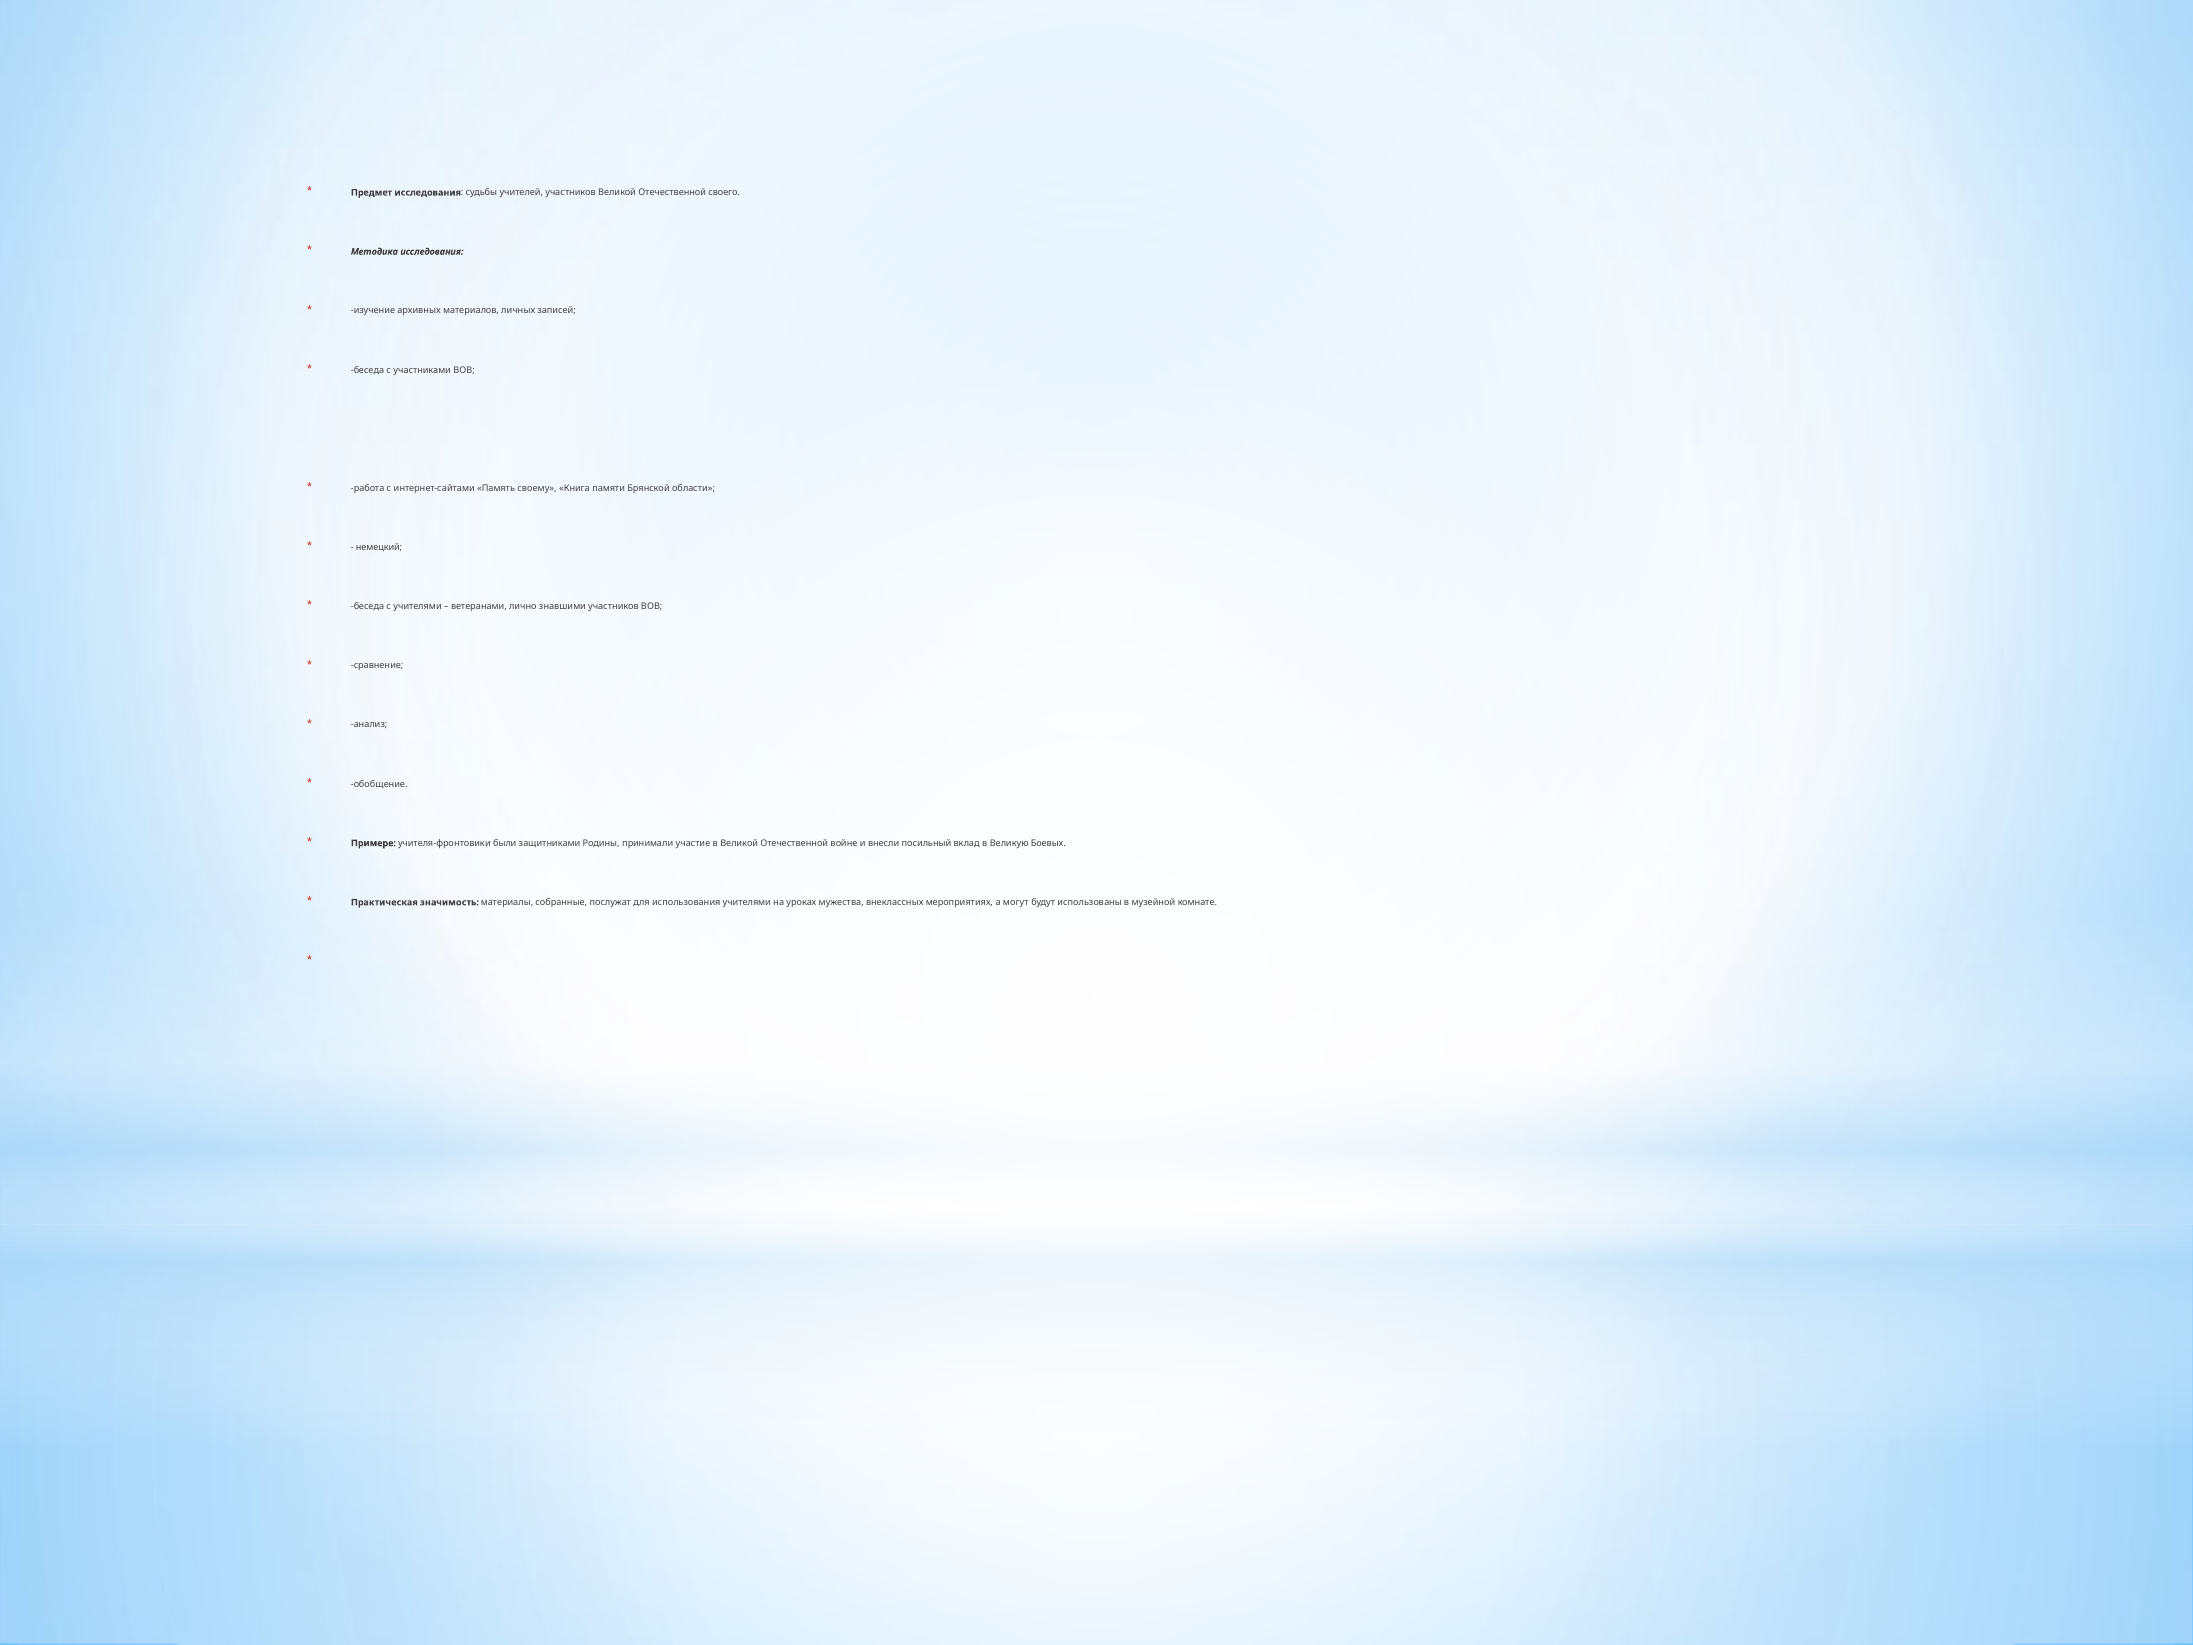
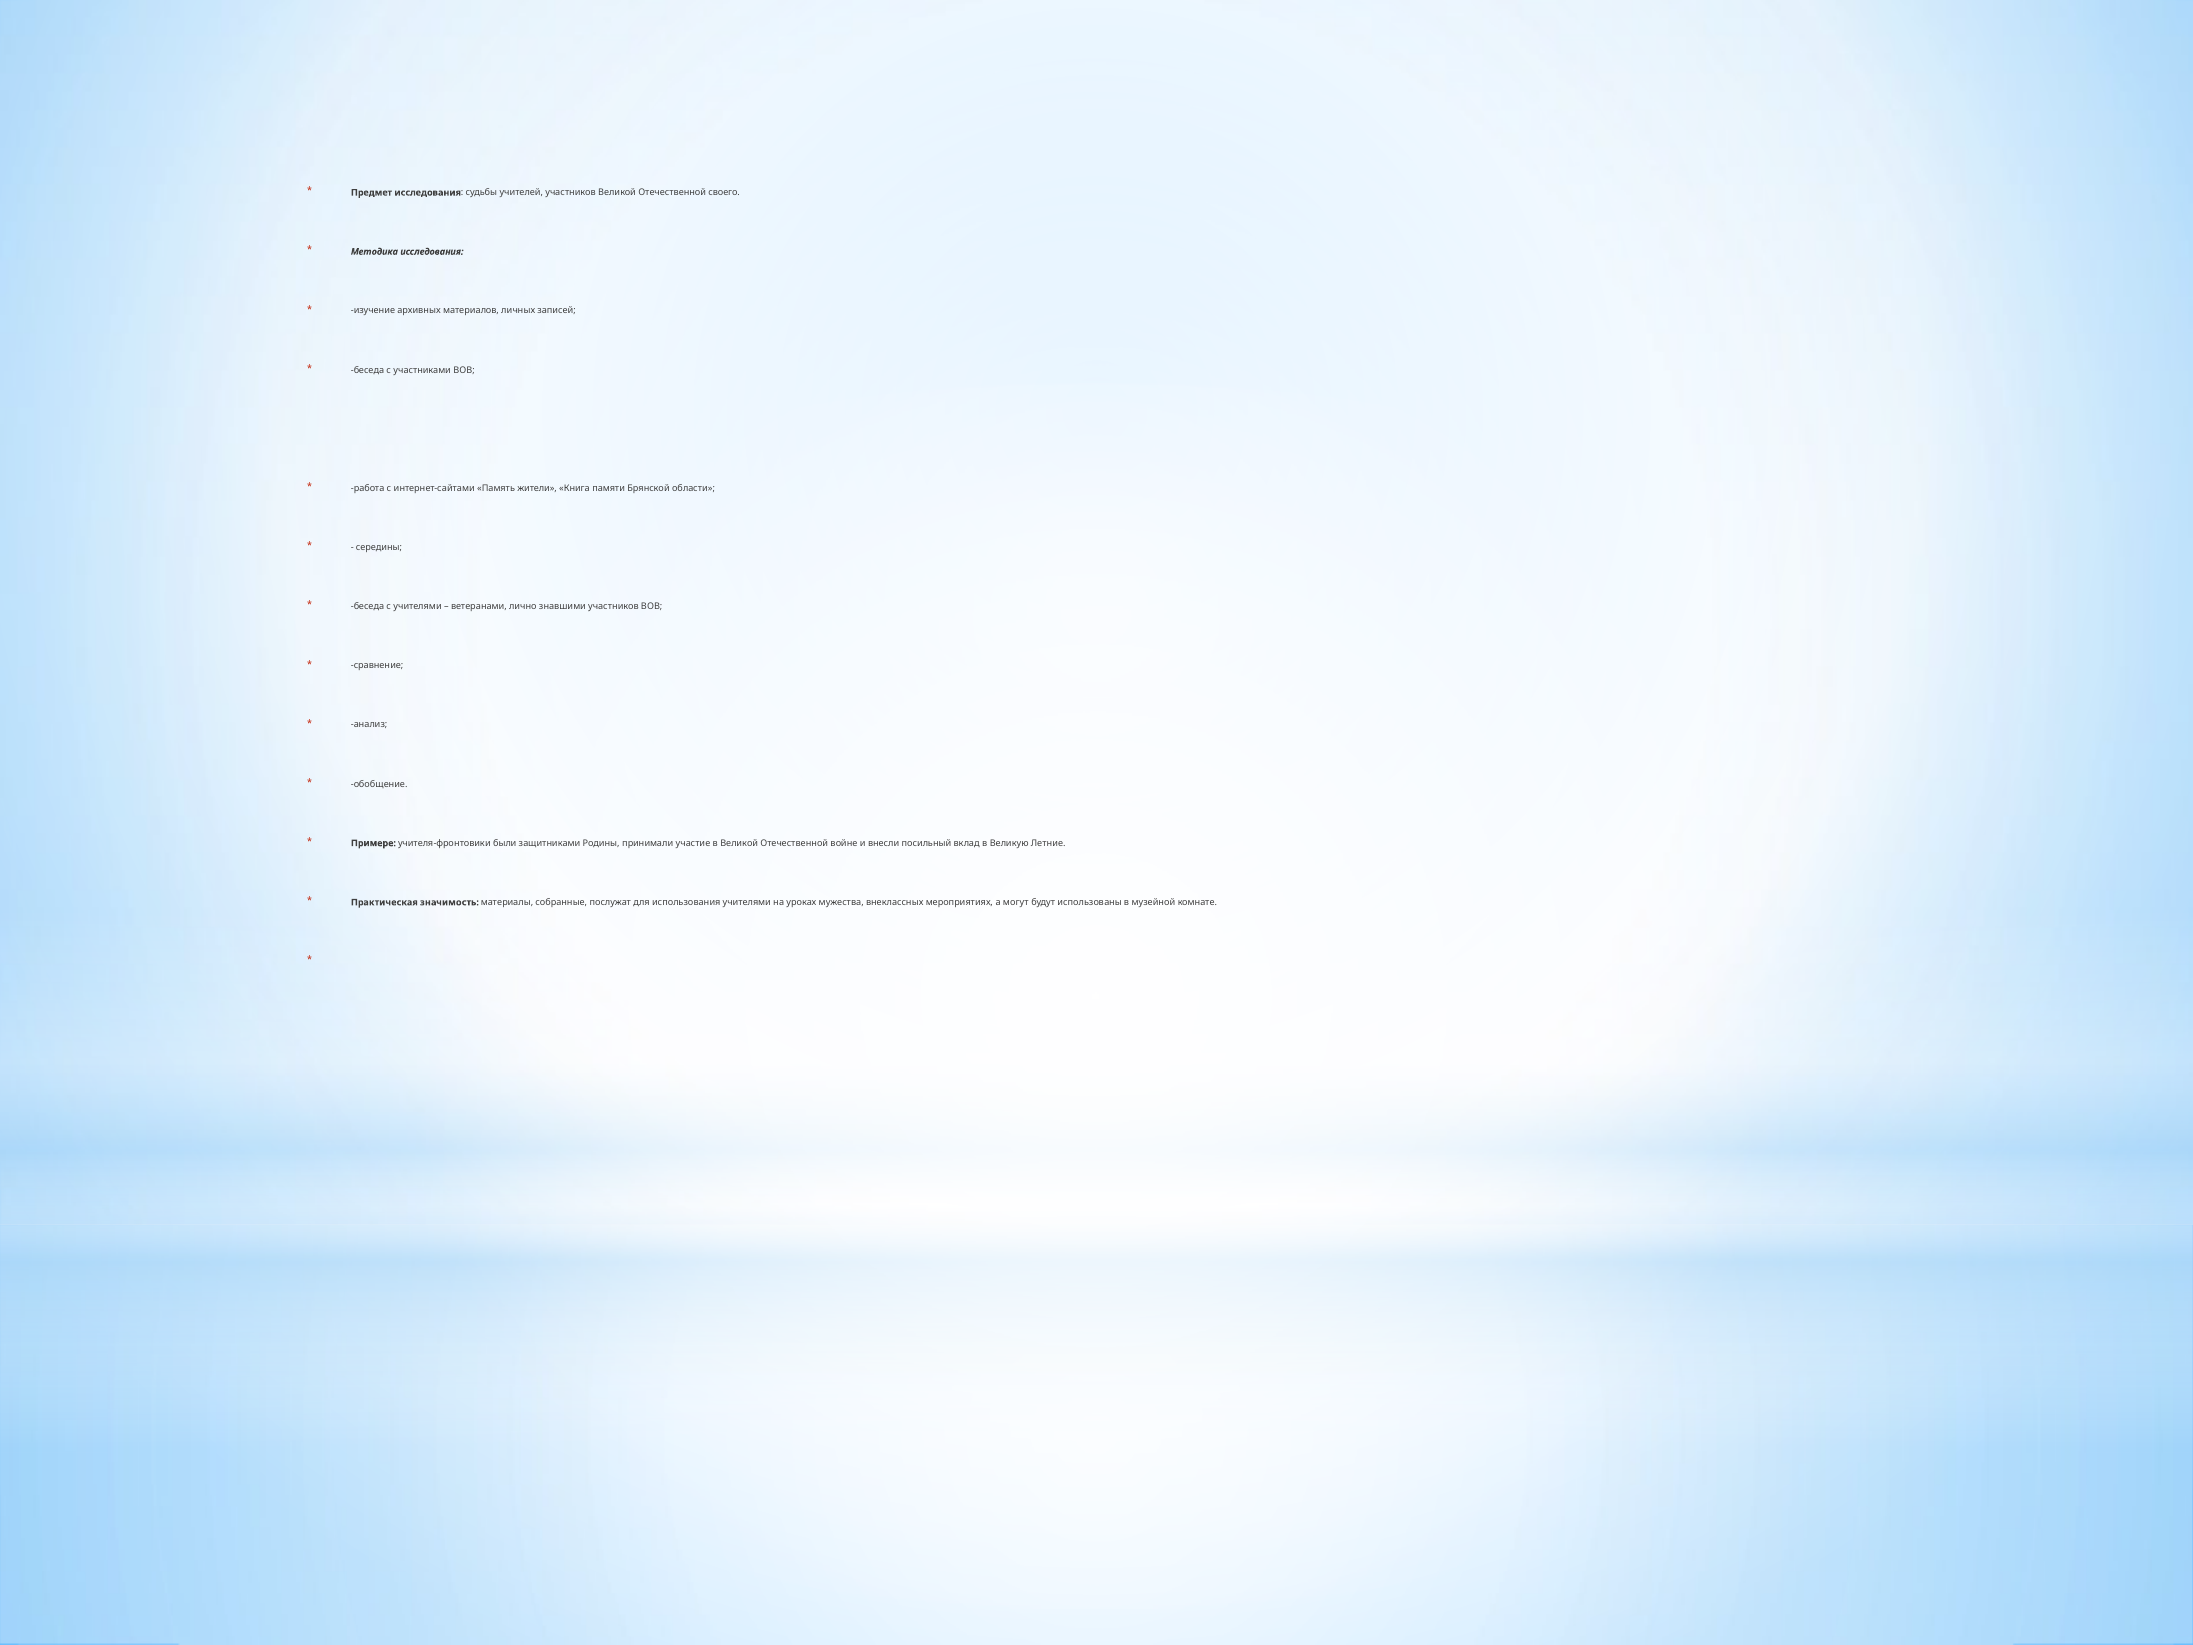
своему: своему -> жители
немецкий: немецкий -> середины
Боевых: Боевых -> Летние
